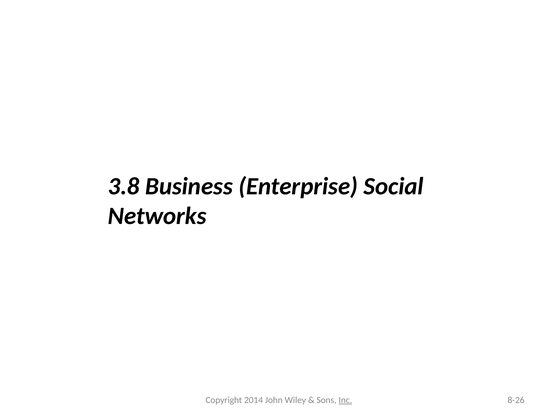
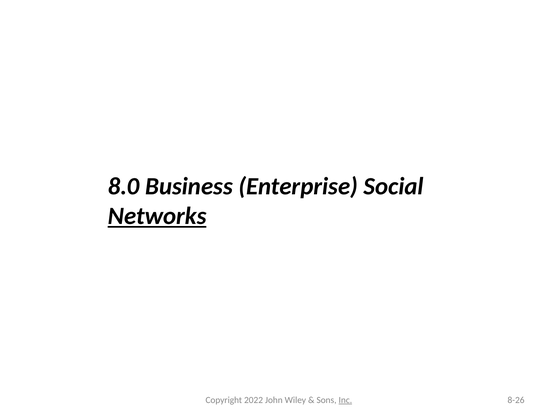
3.8: 3.8 -> 8.0
Networks underline: none -> present
2014: 2014 -> 2022
